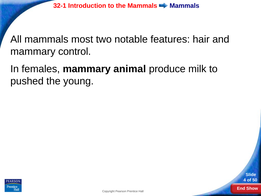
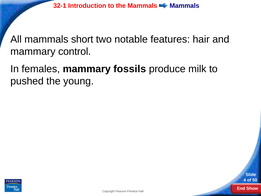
most: most -> short
animal: animal -> fossils
